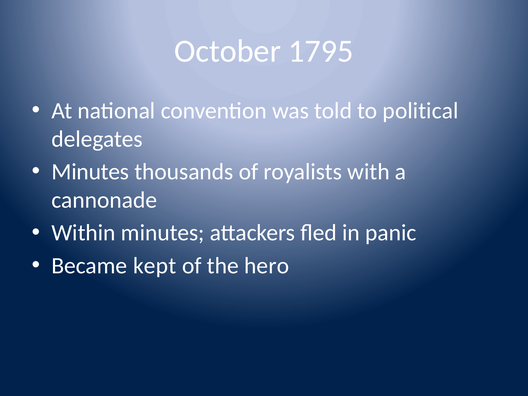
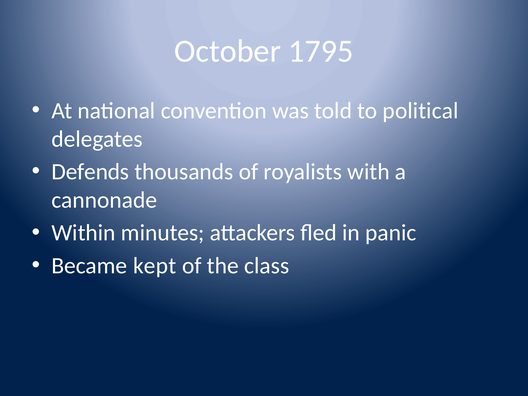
Minutes at (90, 172): Minutes -> Defends
hero: hero -> class
